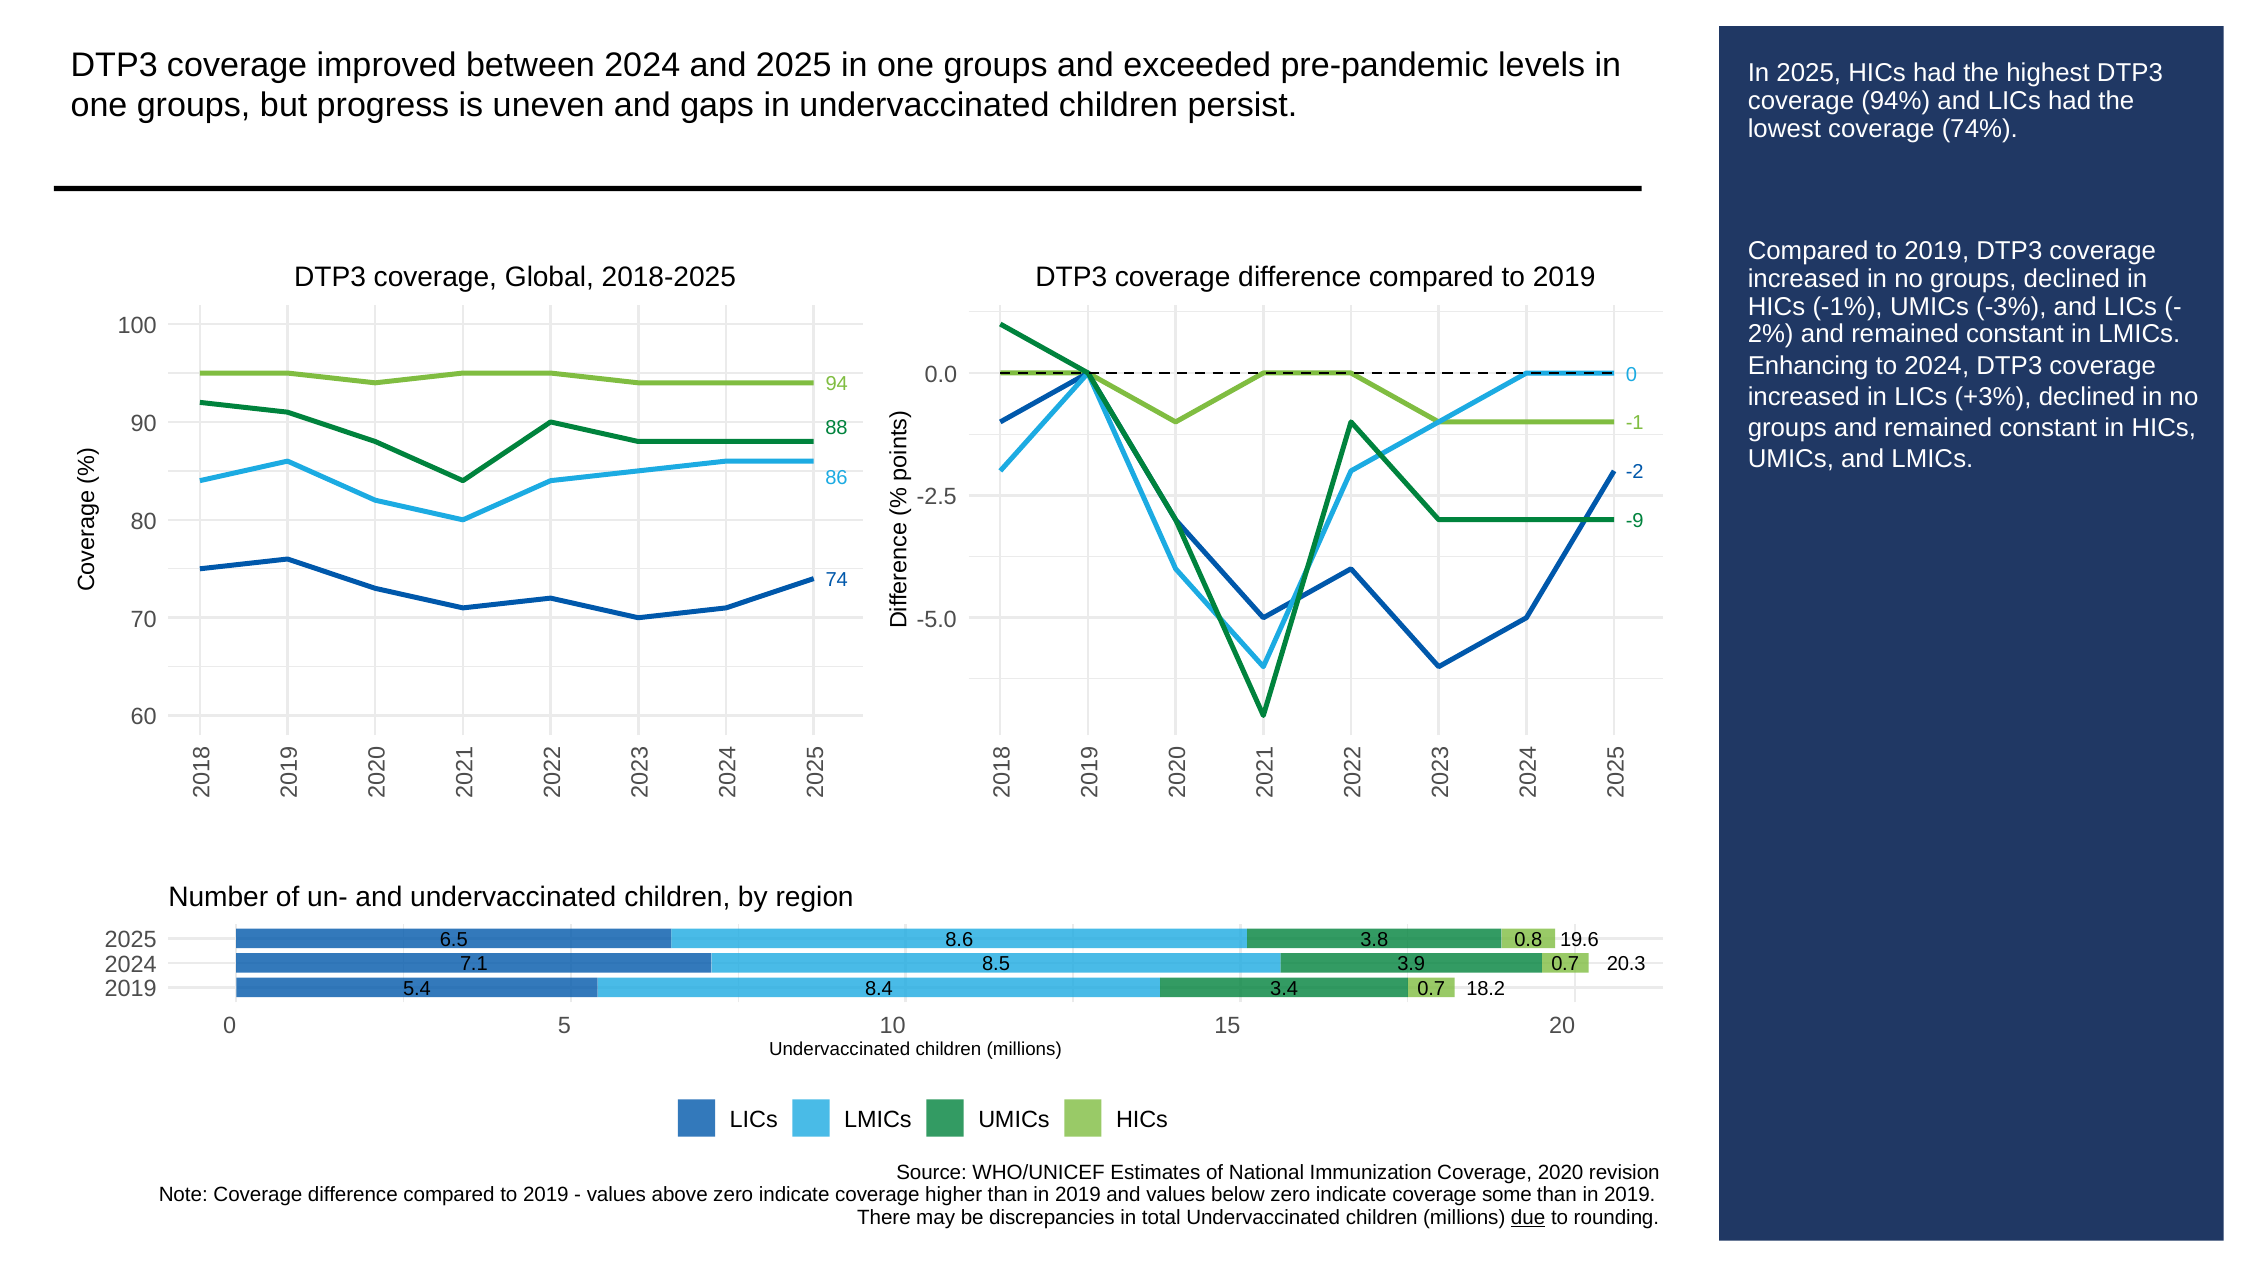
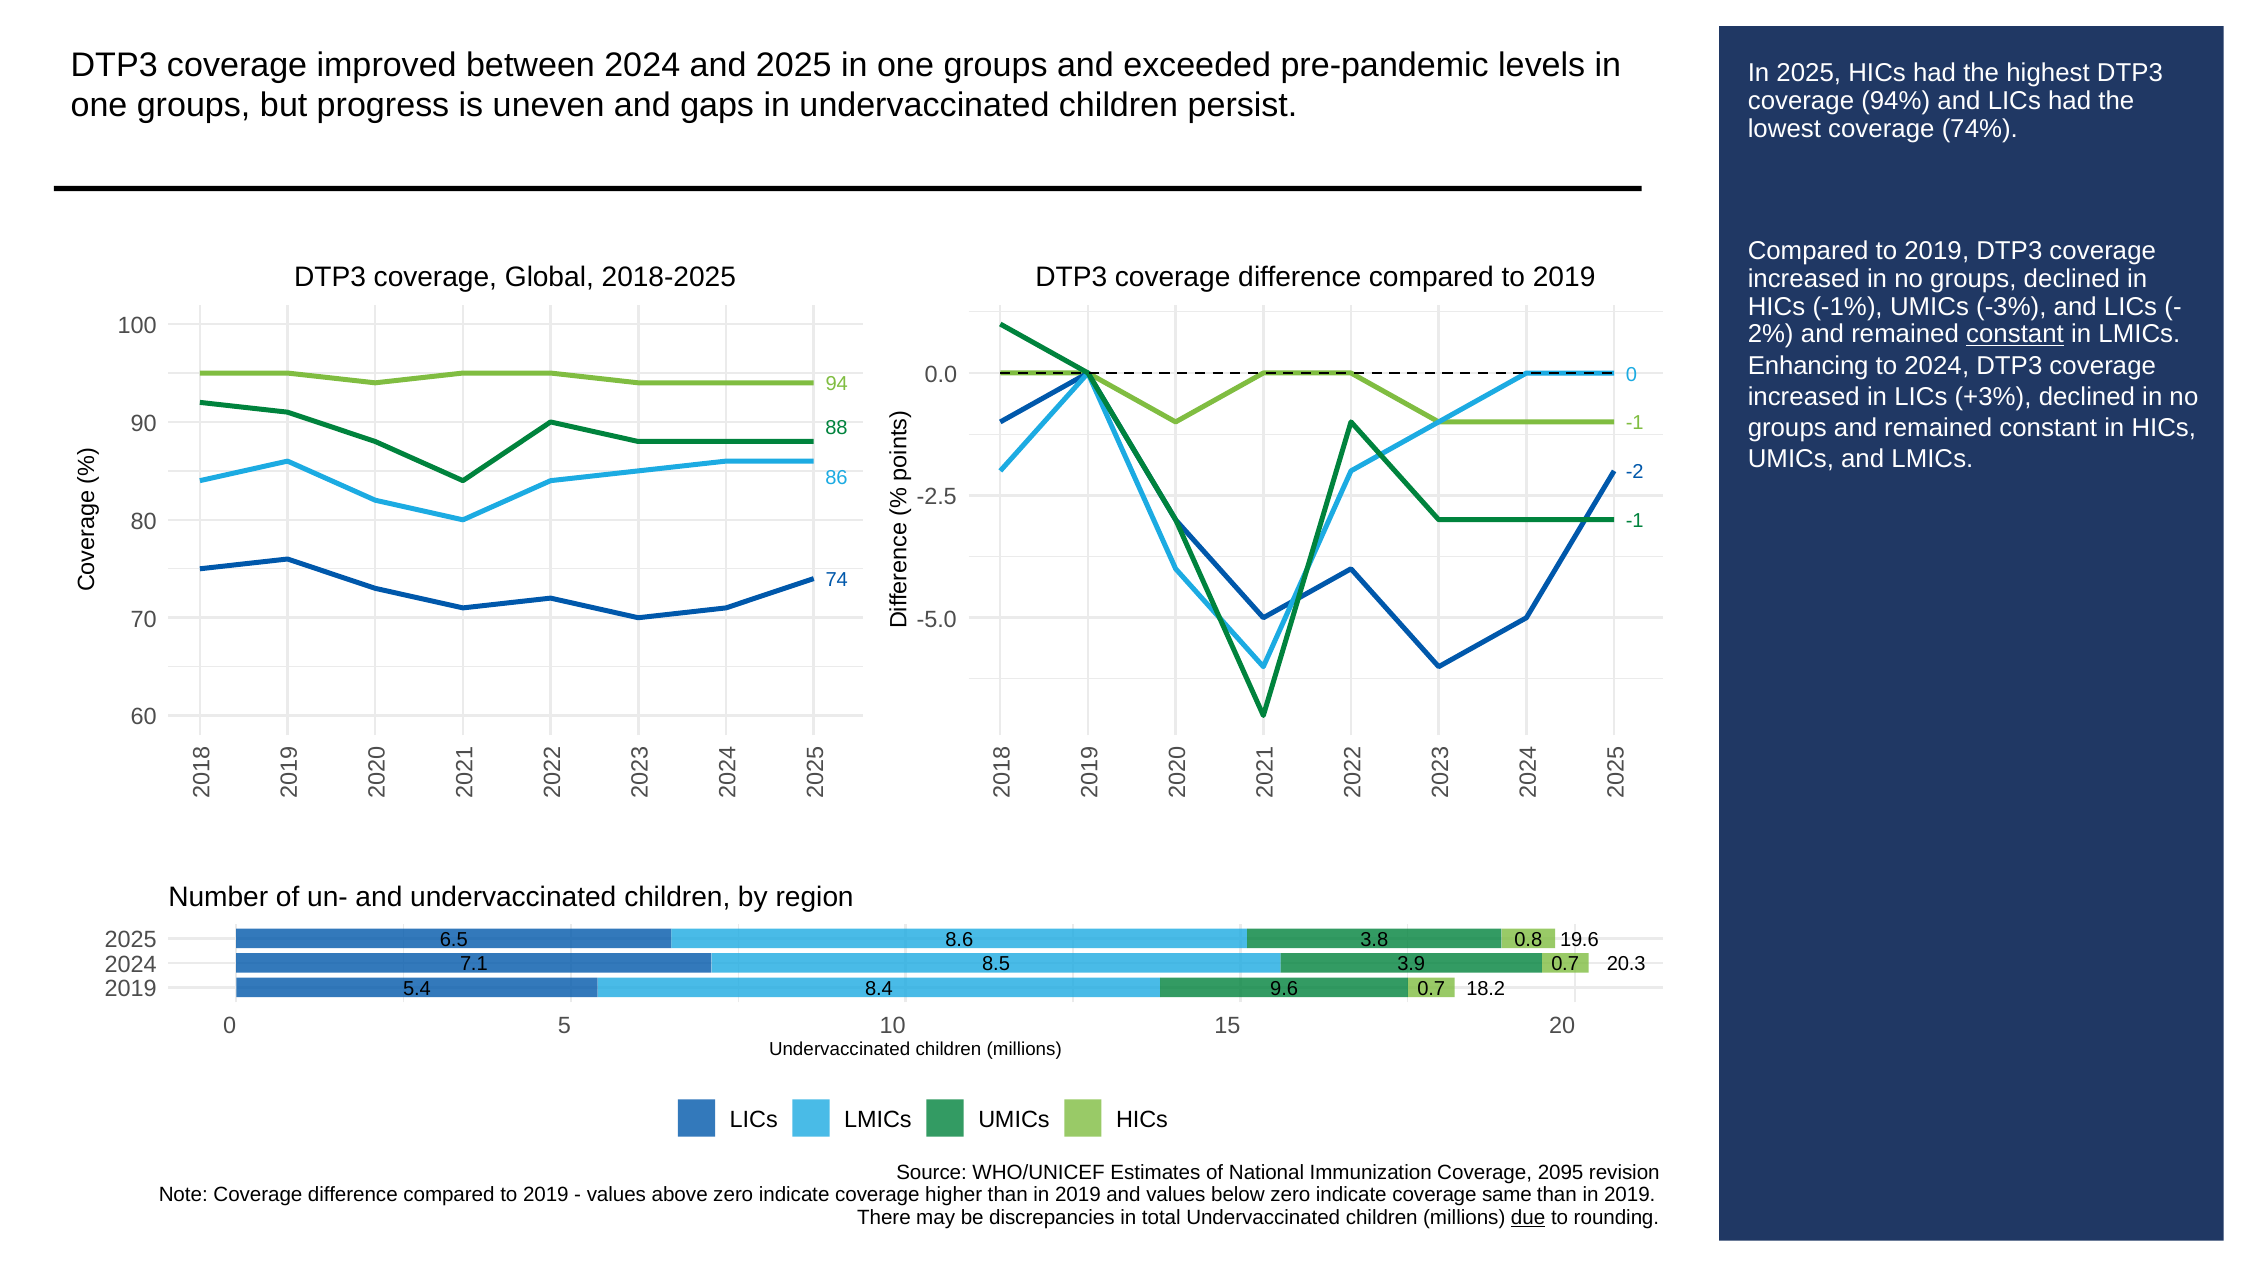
constant at (2015, 334) underline: none -> present
-9 at (1635, 521): -9 -> -1
3.4: 3.4 -> 9.6
2020: 2020 -> 2095
some: some -> same
